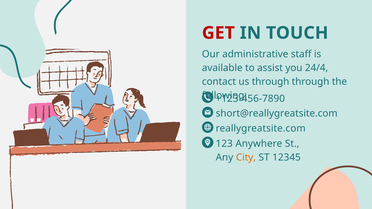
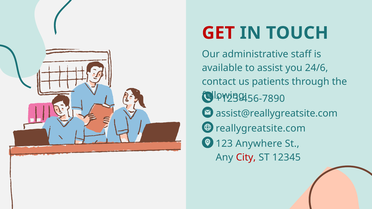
24/4: 24/4 -> 24/6
us through: through -> patients
short@reallygreatsite.com: short@reallygreatsite.com -> assist@reallygreatsite.com
City colour: orange -> red
